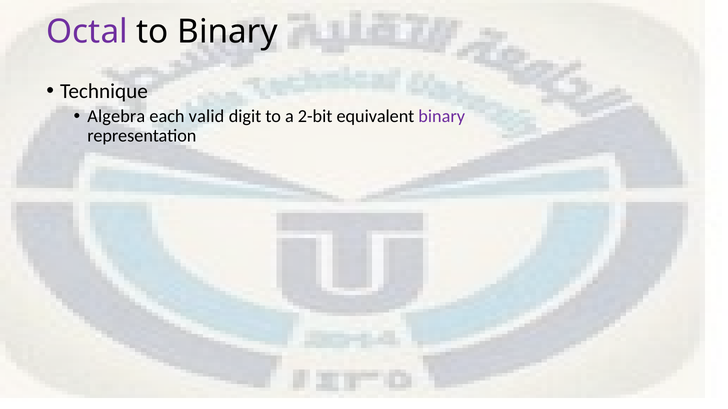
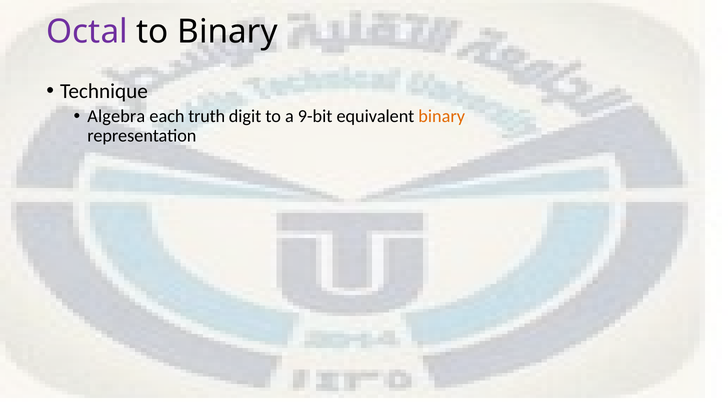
valid: valid -> truth
2-bit: 2-bit -> 9-bit
binary at (442, 116) colour: purple -> orange
